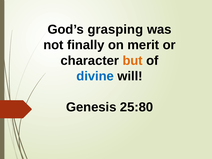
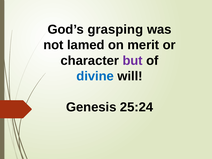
finally: finally -> lamed
but colour: orange -> purple
25:80: 25:80 -> 25:24
